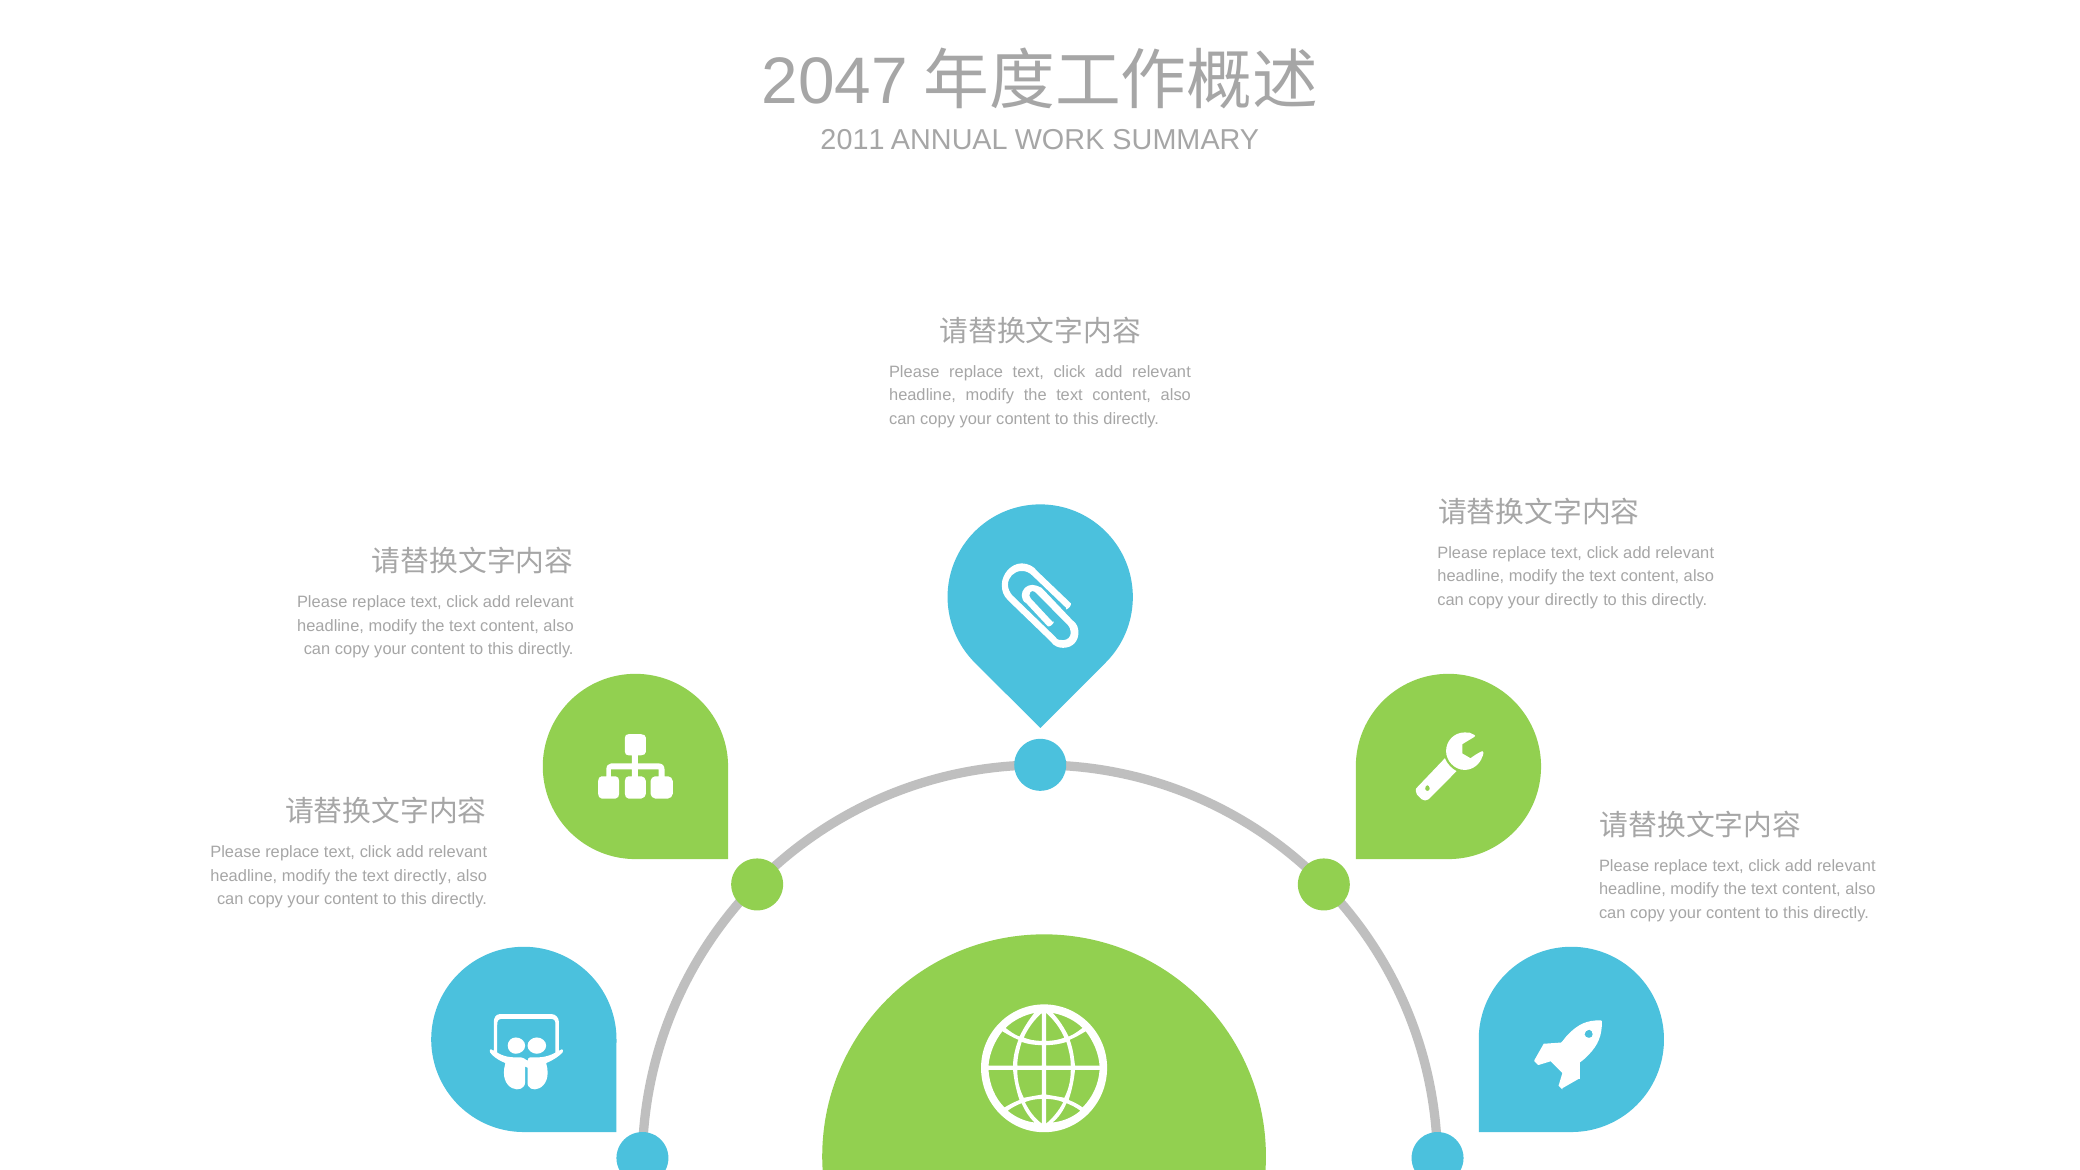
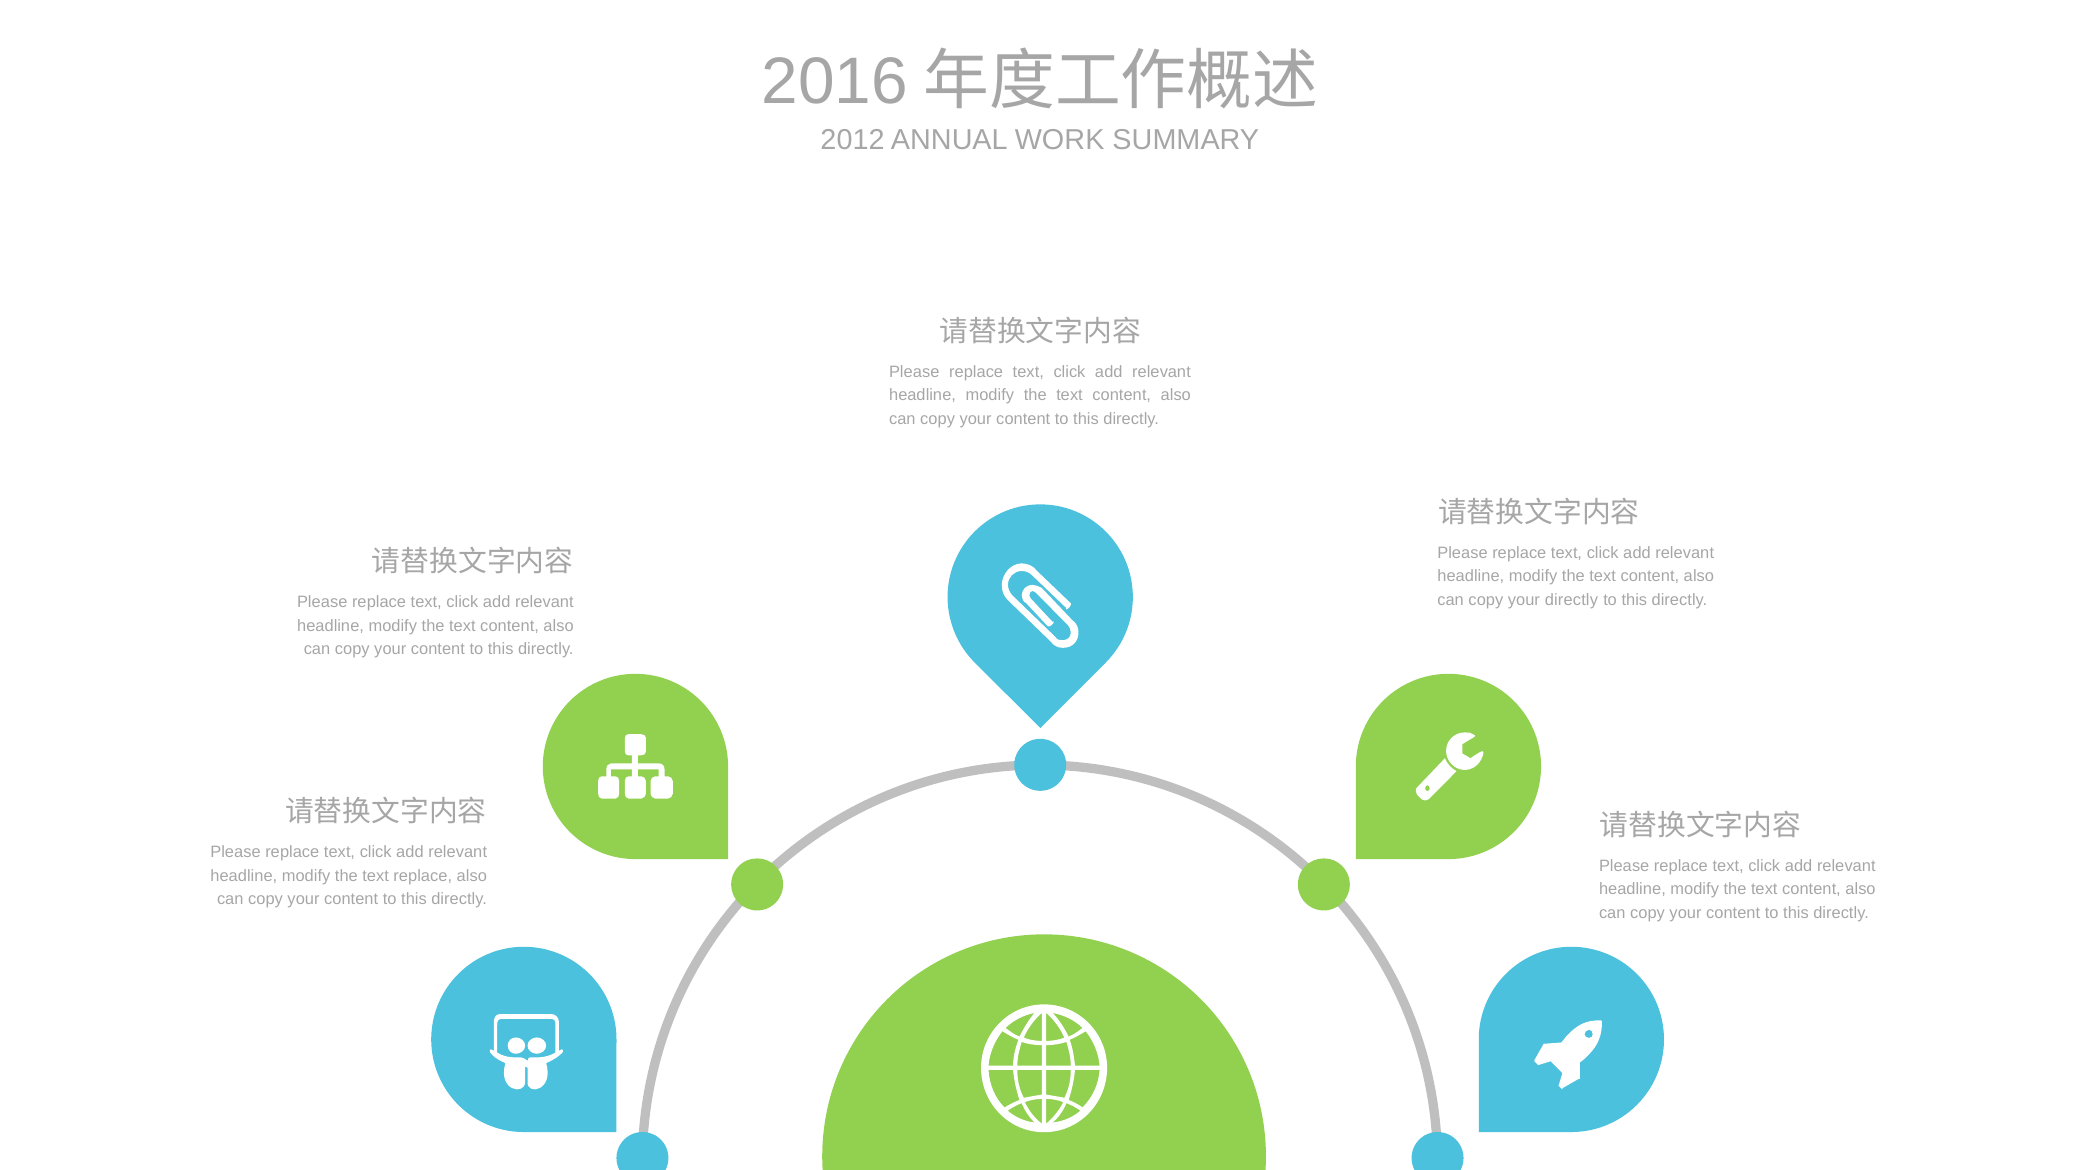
2047: 2047 -> 2016
2011: 2011 -> 2012
text directly: directly -> replace
